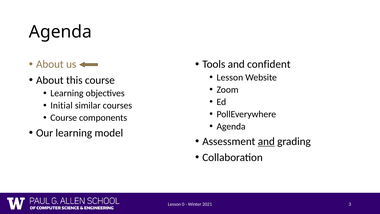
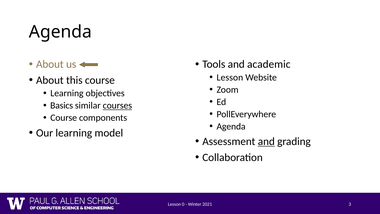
confident: confident -> academic
Initial: Initial -> Basics
courses underline: none -> present
